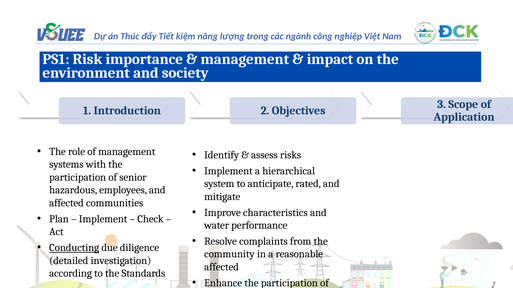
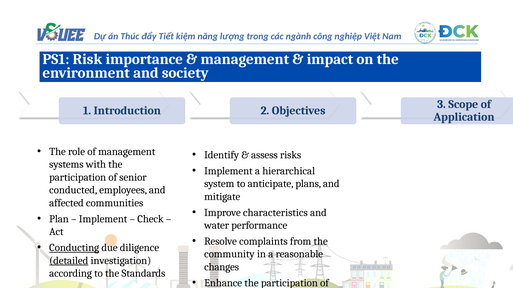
rated: rated -> plans
hazardous: hazardous -> conducted
detailed underline: none -> present
affected at (222, 267): affected -> changes
